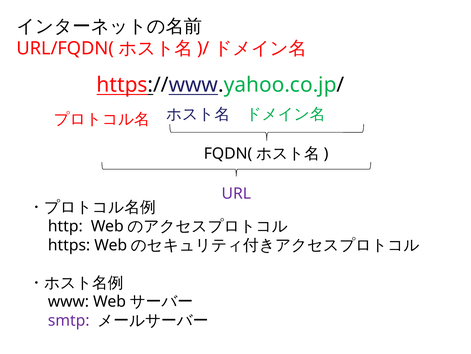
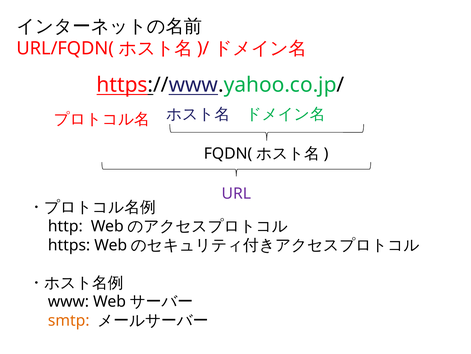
smtp colour: purple -> orange
